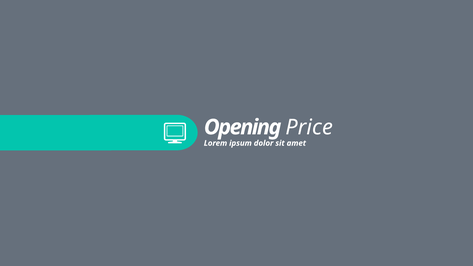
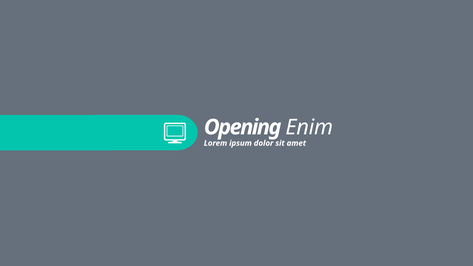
Price: Price -> Enim
